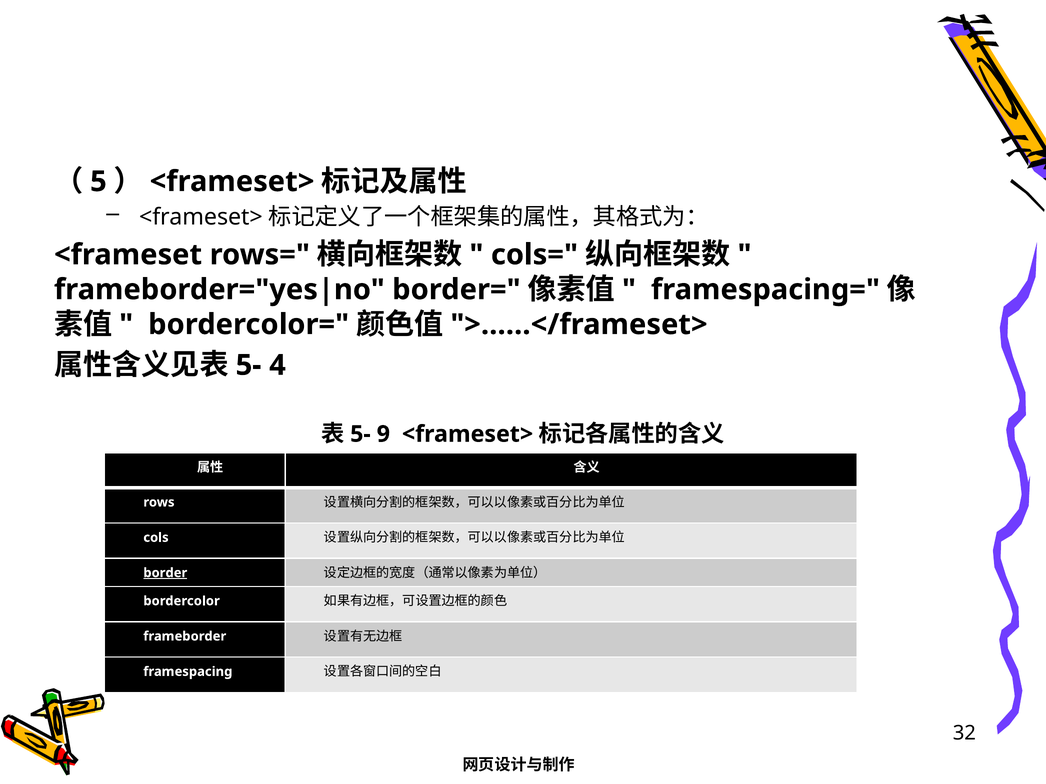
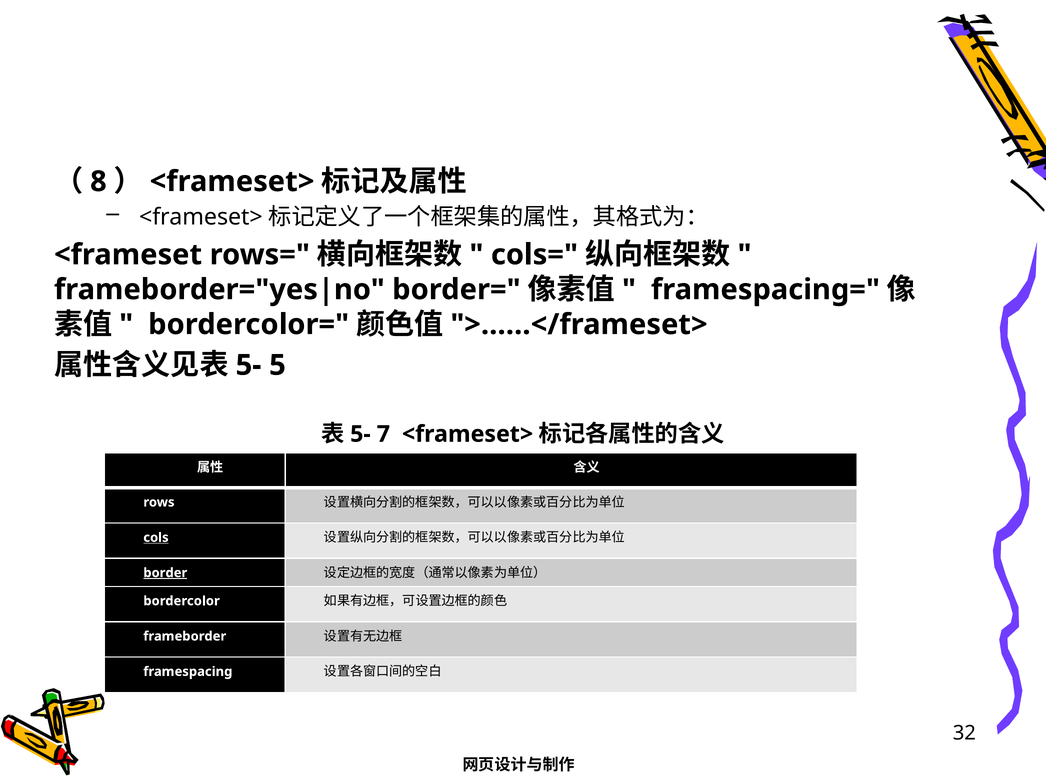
5: 5 -> 8
4: 4 -> 5
9: 9 -> 7
cols underline: none -> present
